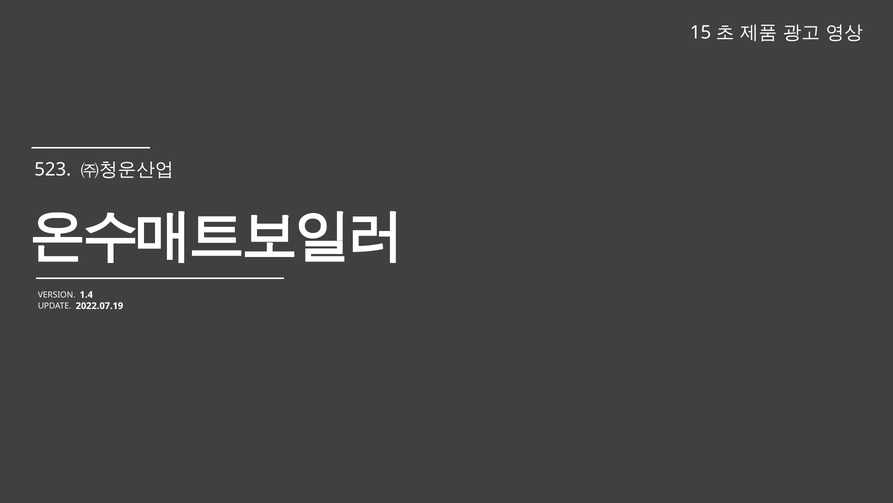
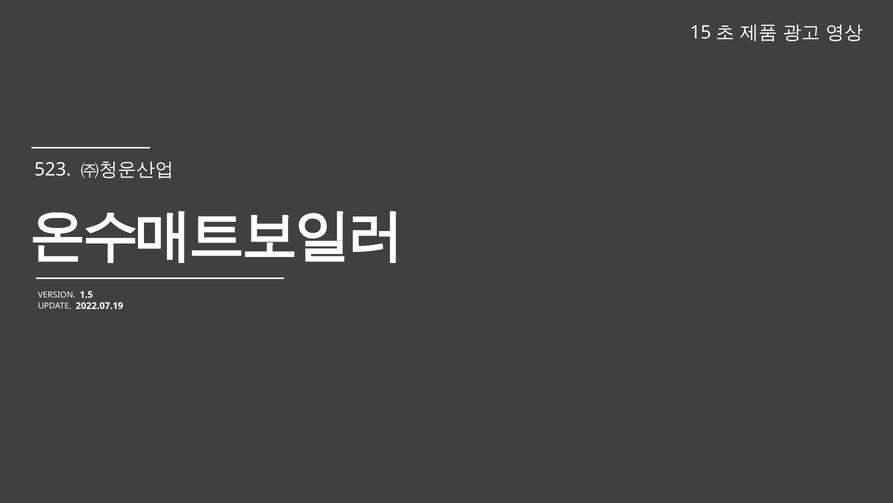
1.4: 1.4 -> 1.5
